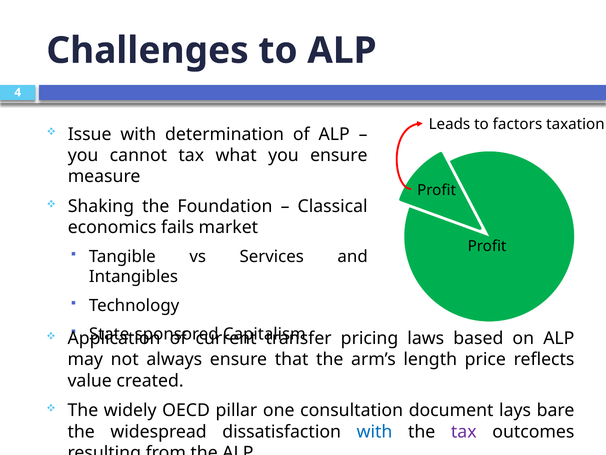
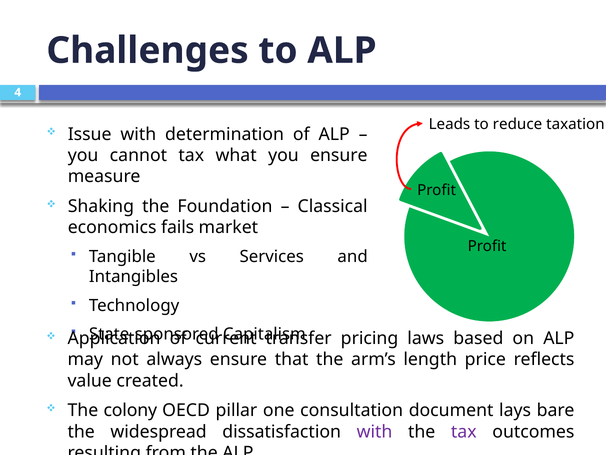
factors: factors -> reduce
widely: widely -> colony
with at (375, 431) colour: blue -> purple
